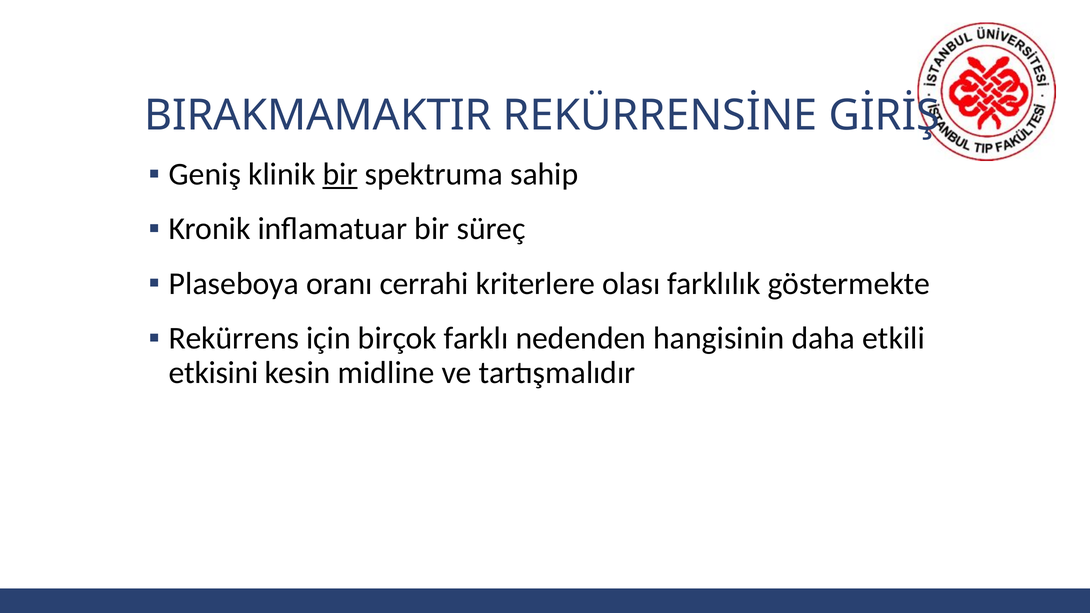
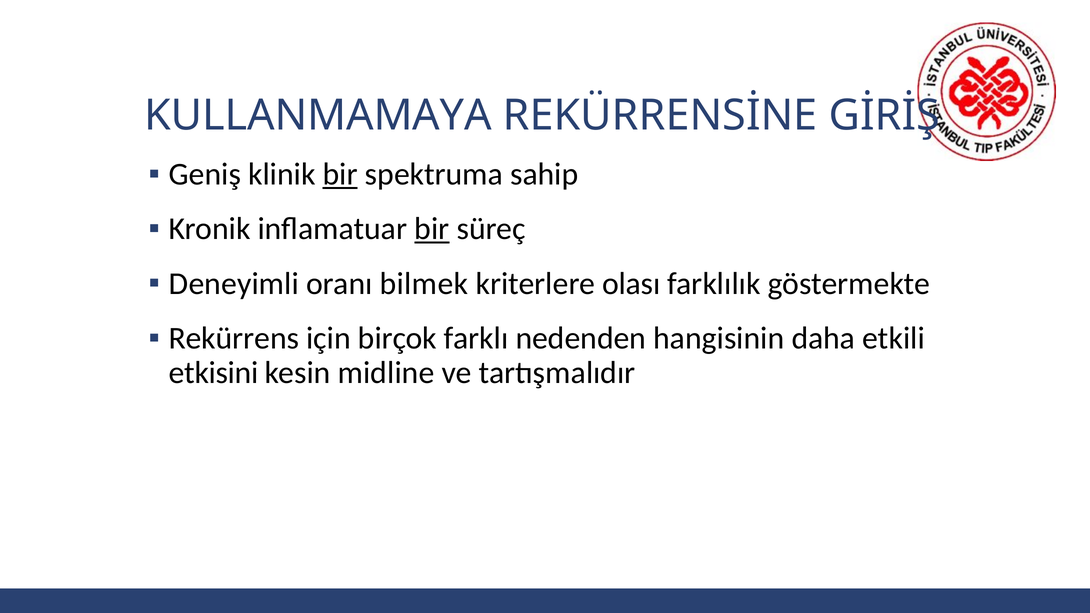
BIRAKMAMAKTIR: BIRAKMAMAKTIR -> KULLANMAMAYA
bir at (432, 229) underline: none -> present
Plaseboya: Plaseboya -> Deneyimli
cerrahi: cerrahi -> bilmek
